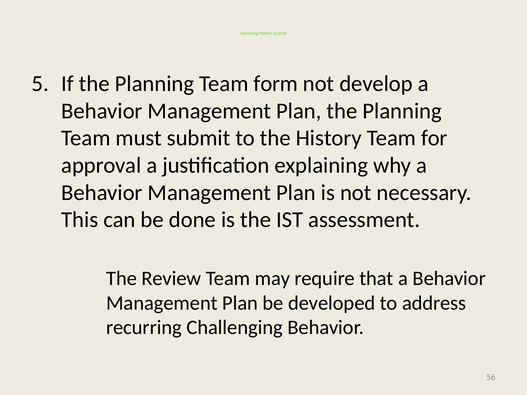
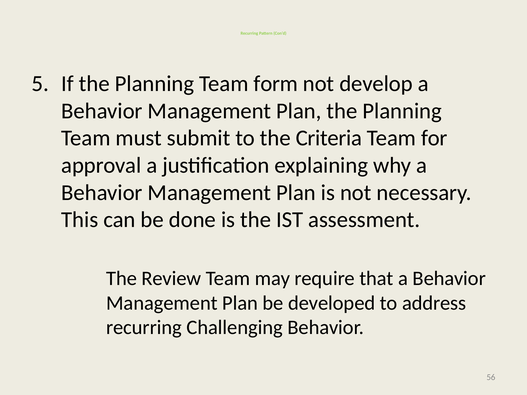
History: History -> Criteria
